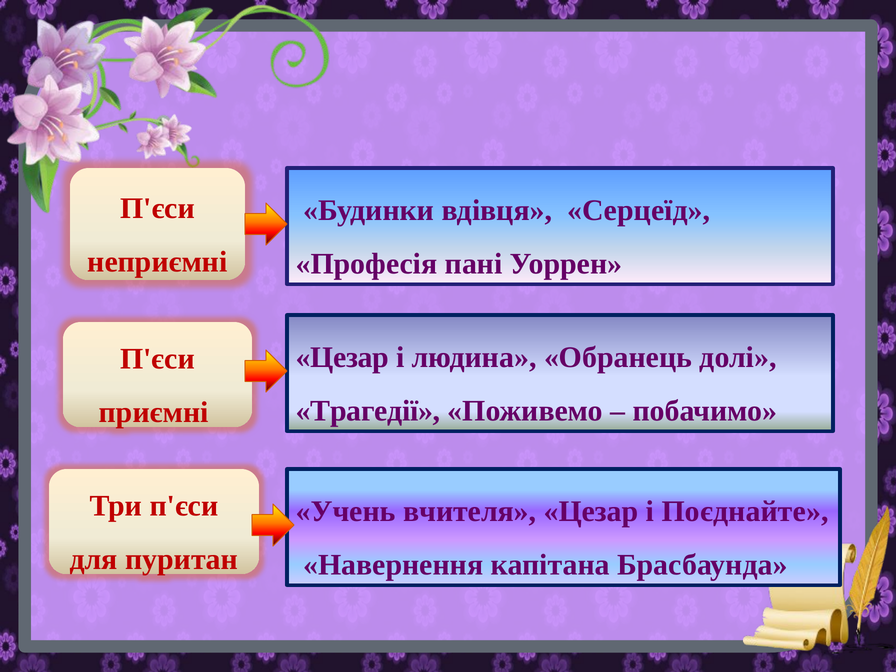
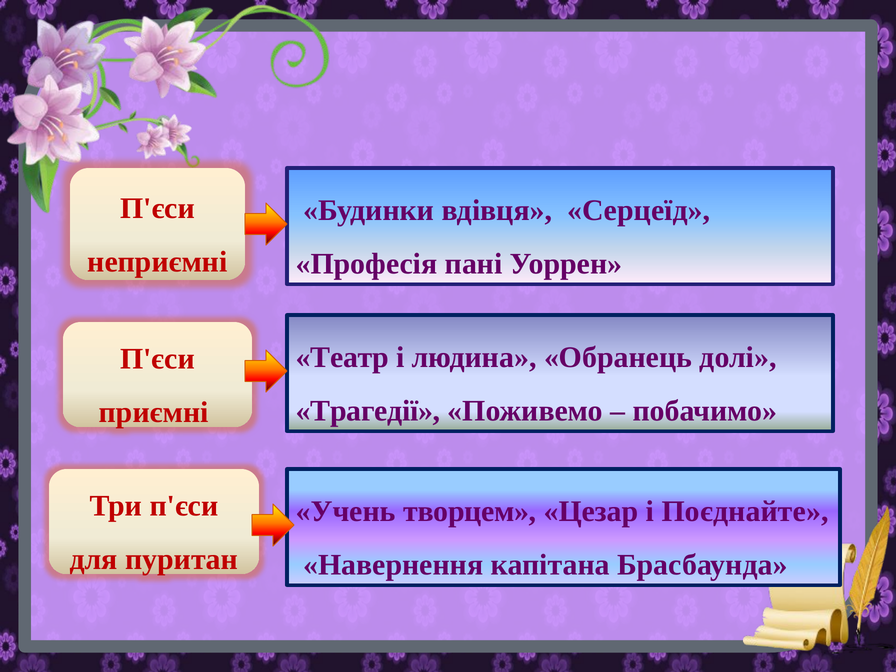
Цезар at (342, 357): Цезар -> Театр
вчителя: вчителя -> творцем
